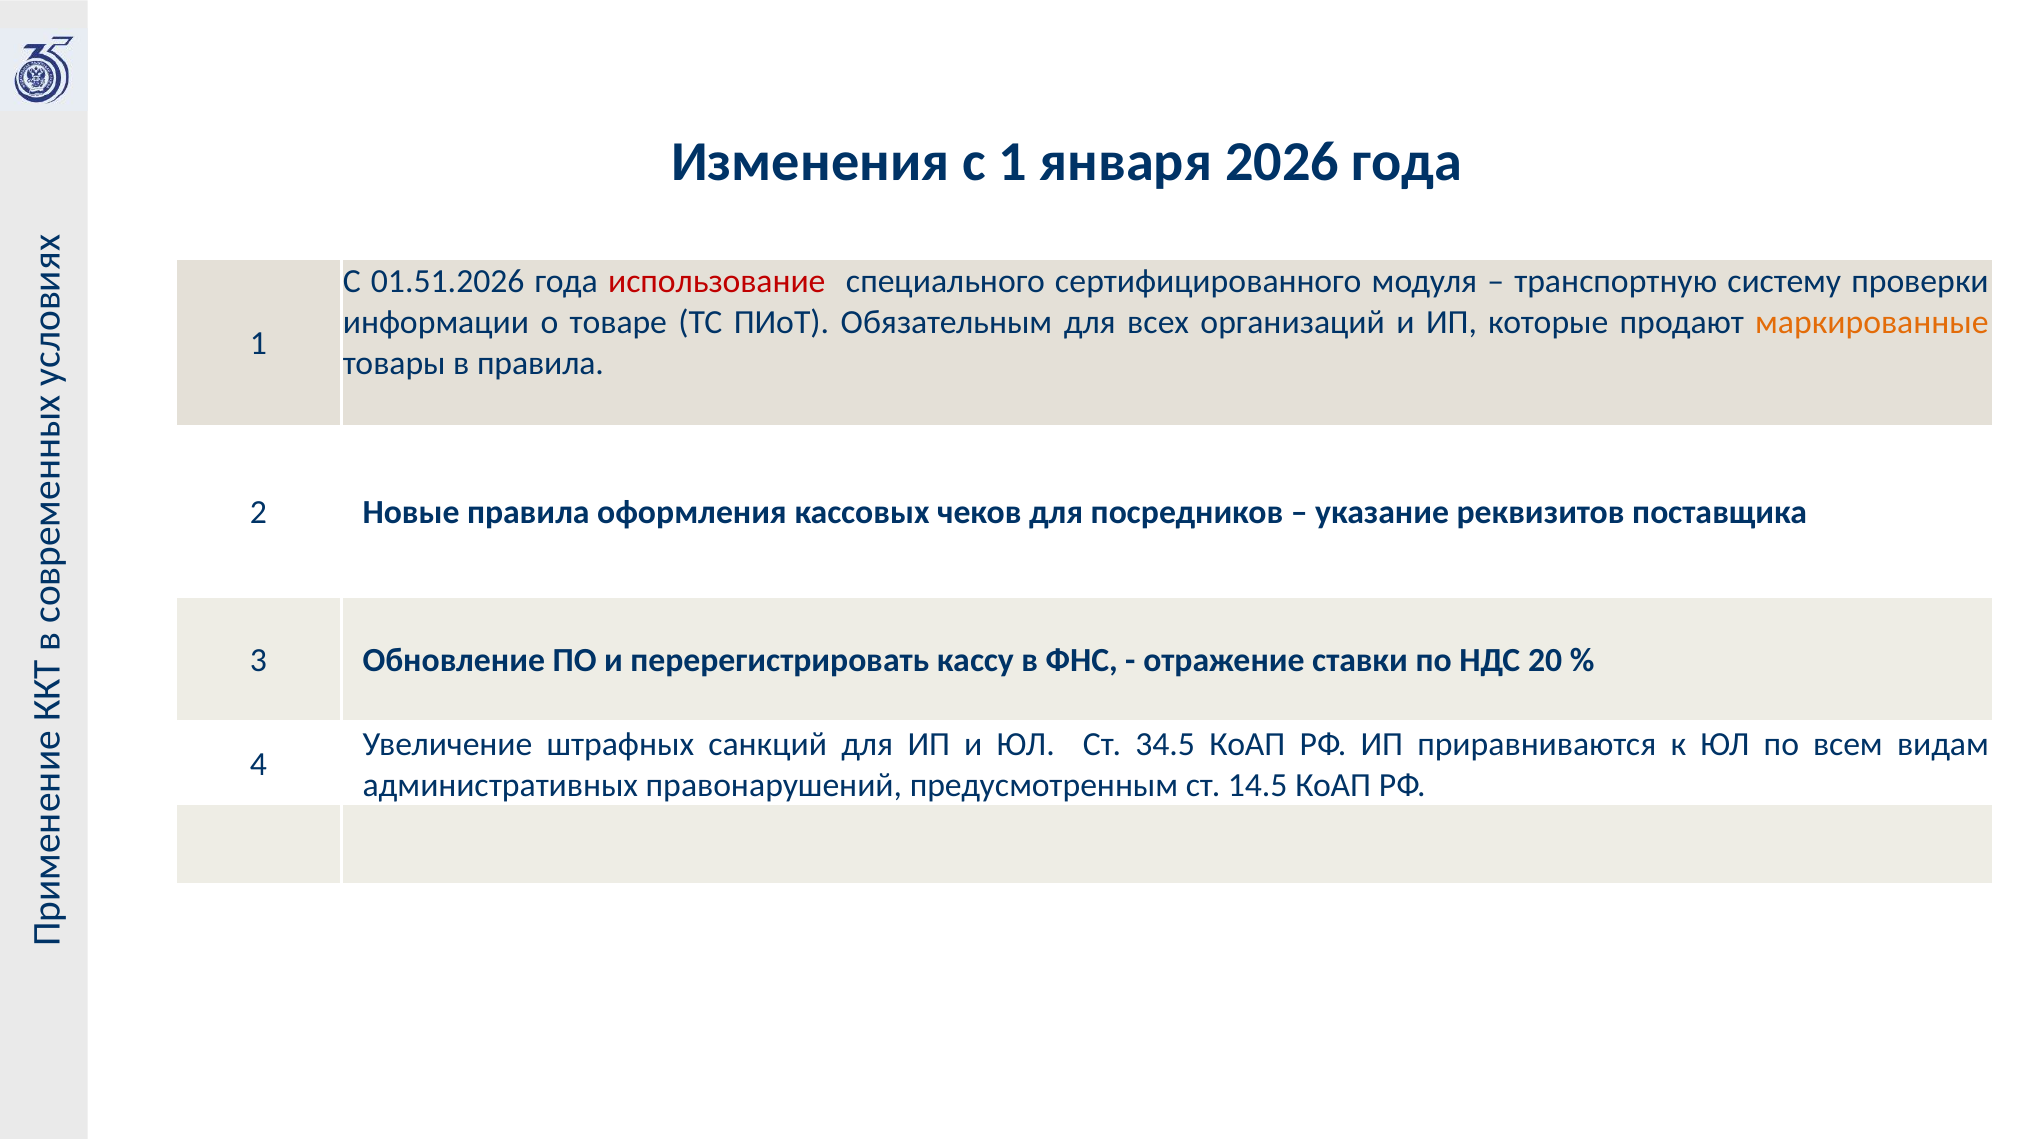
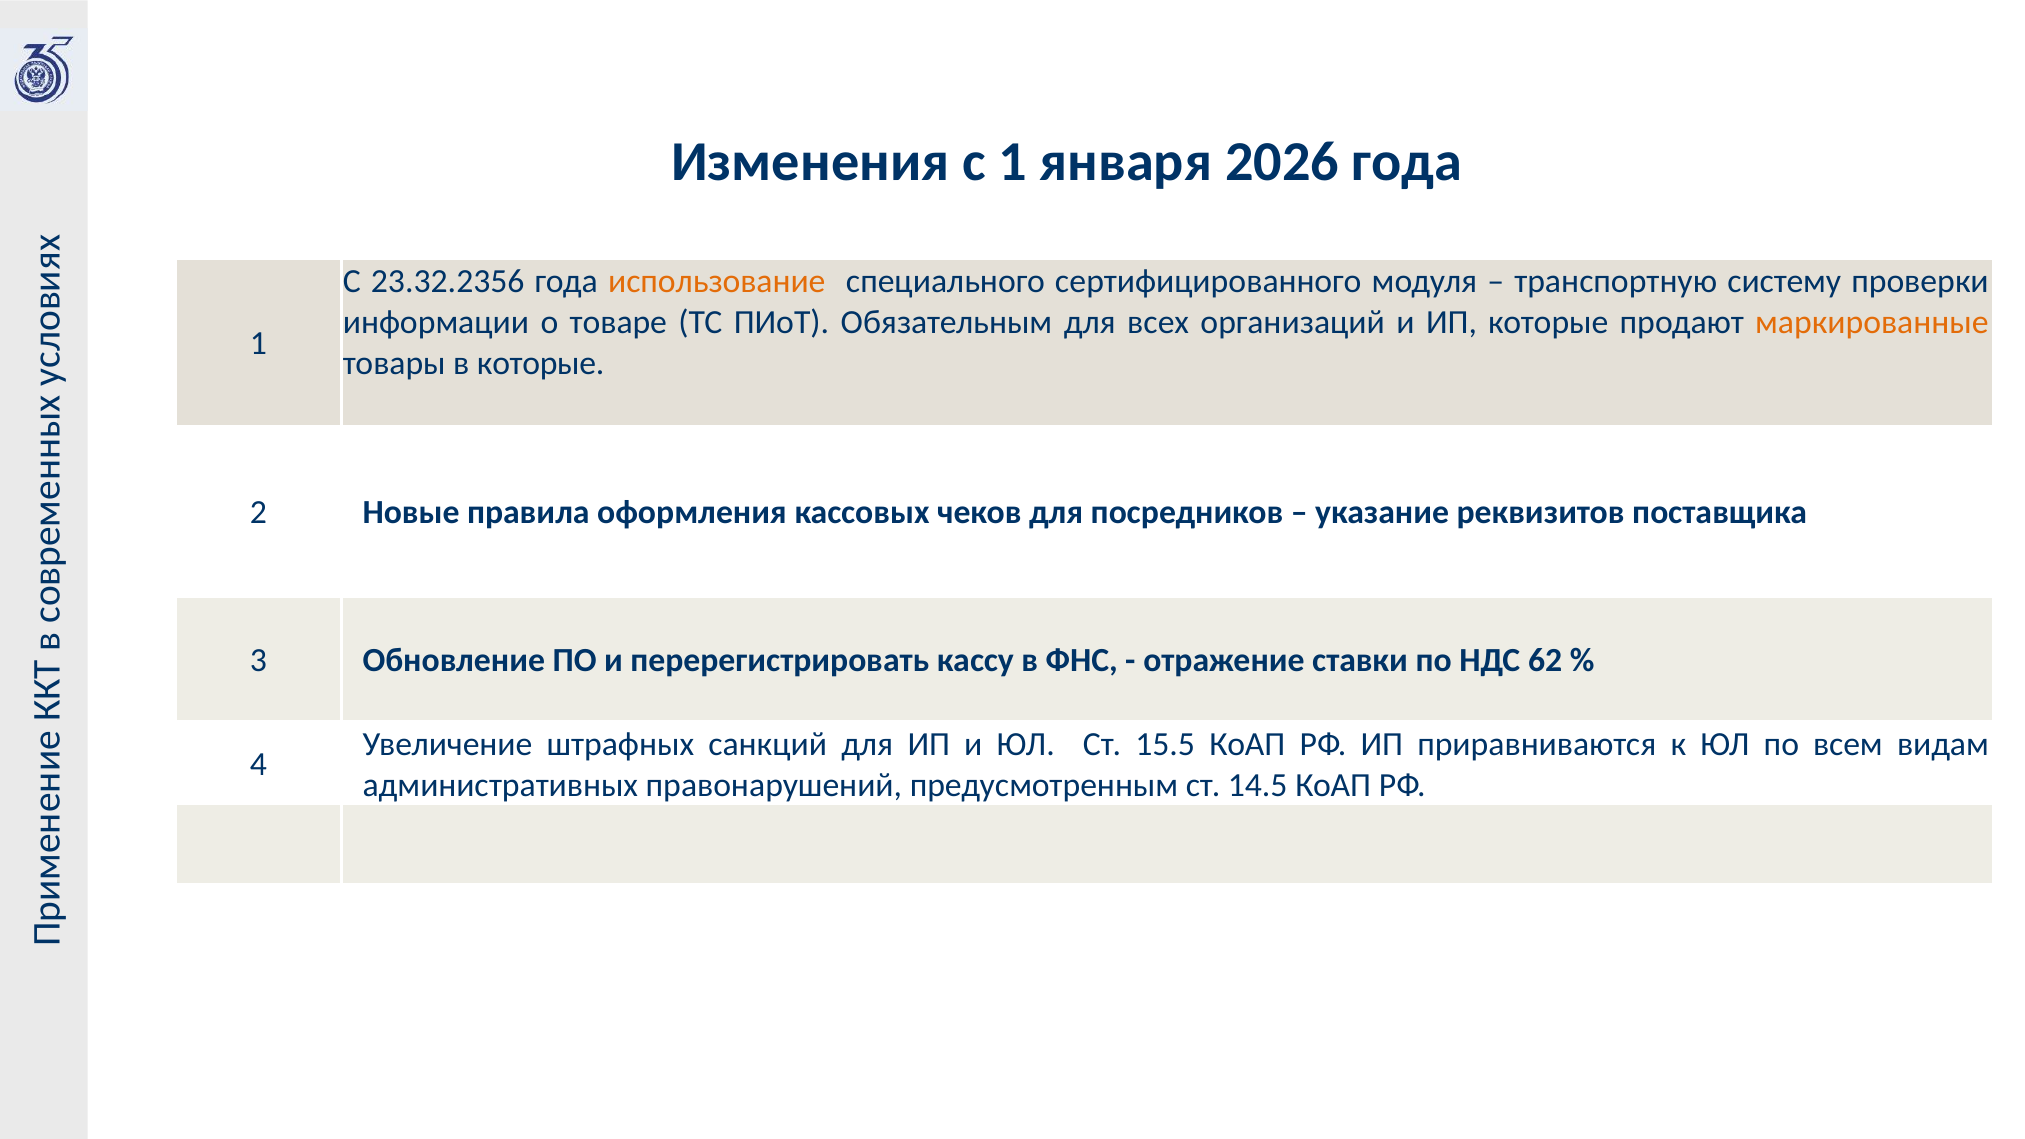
01.51.2026: 01.51.2026 -> 23.32.2356
использование colour: red -> orange
в правила: правила -> которые
20: 20 -> 62
34.5: 34.5 -> 15.5
